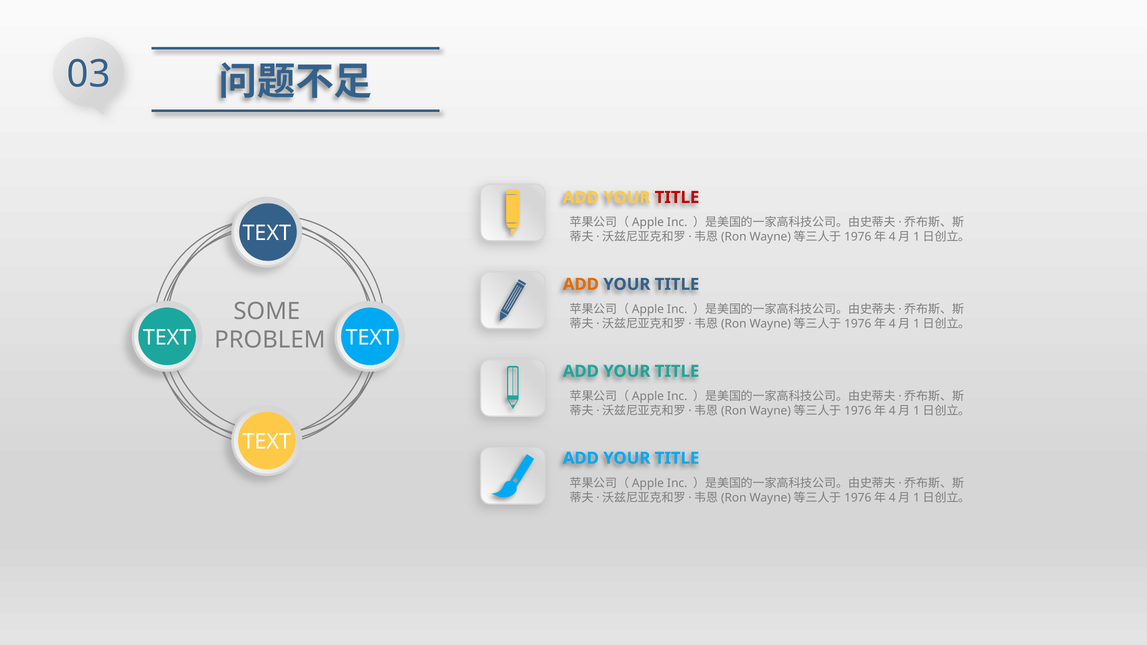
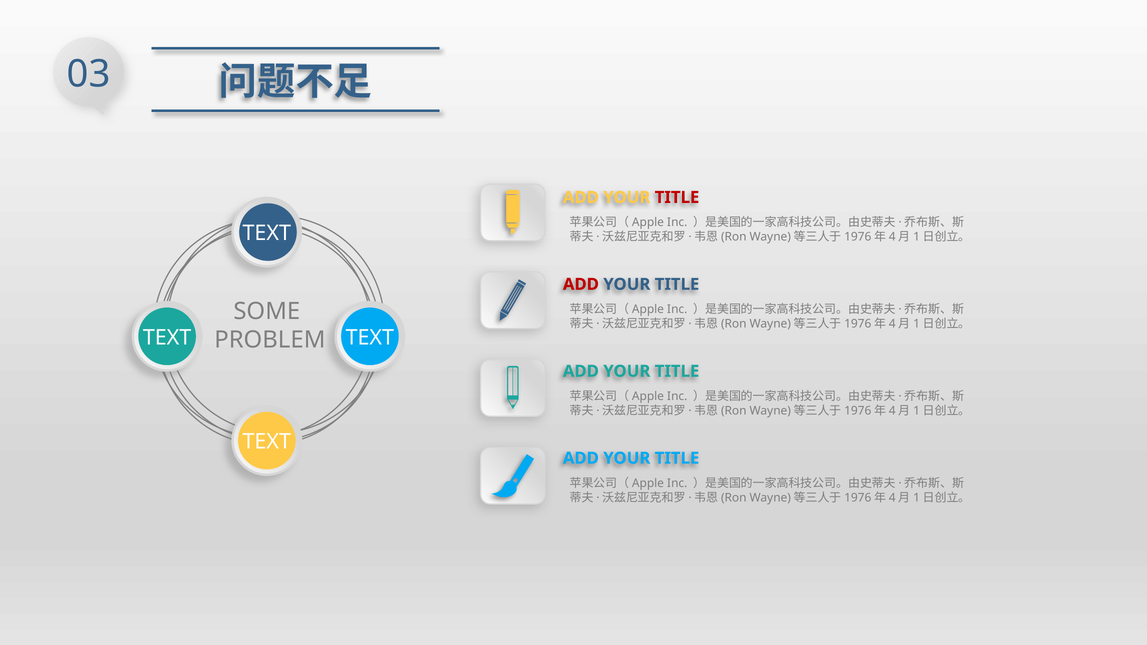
ADD at (581, 284) colour: orange -> red
